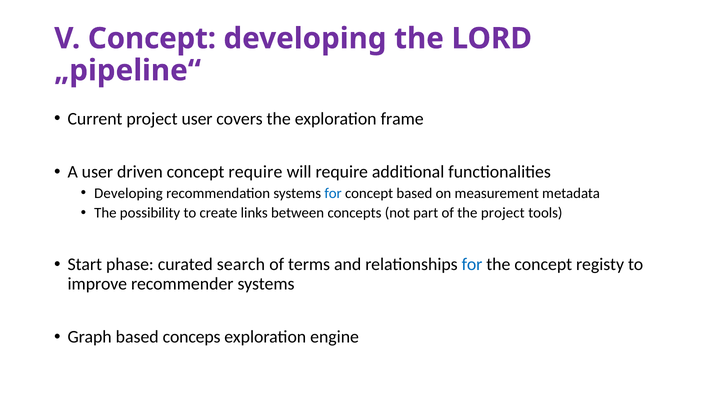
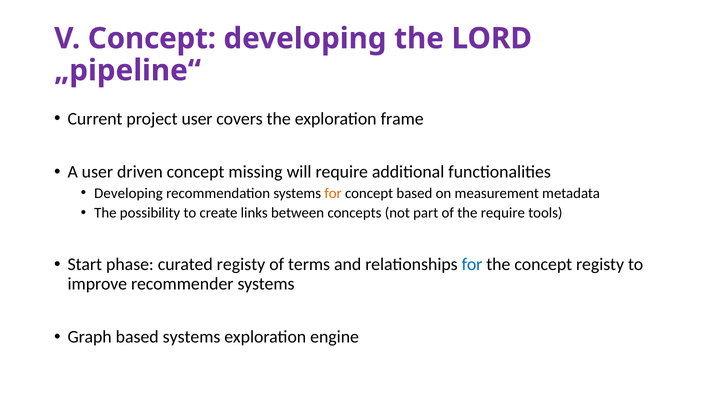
concept require: require -> missing
for at (333, 193) colour: blue -> orange
the project: project -> require
curated search: search -> registy
based conceps: conceps -> systems
